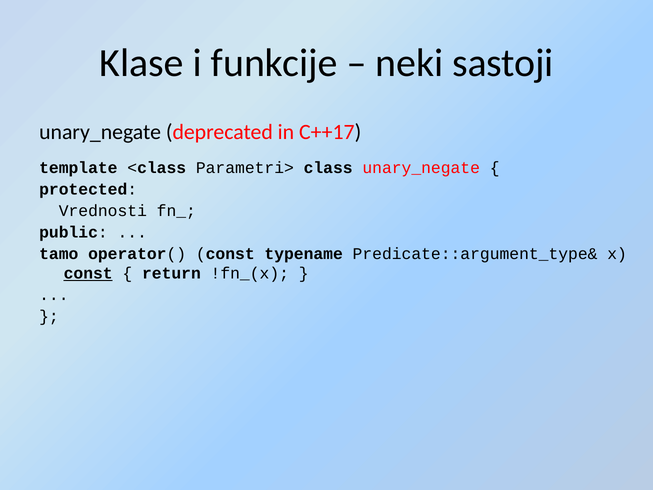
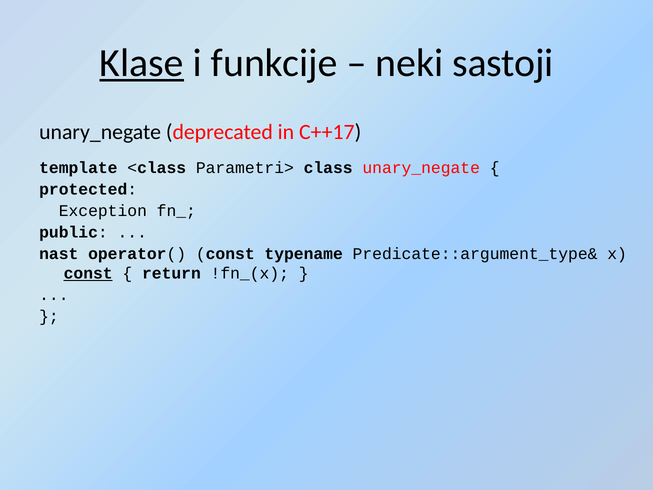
Klase underline: none -> present
Vrednosti: Vrednosti -> Exception
tamo: tamo -> nast
